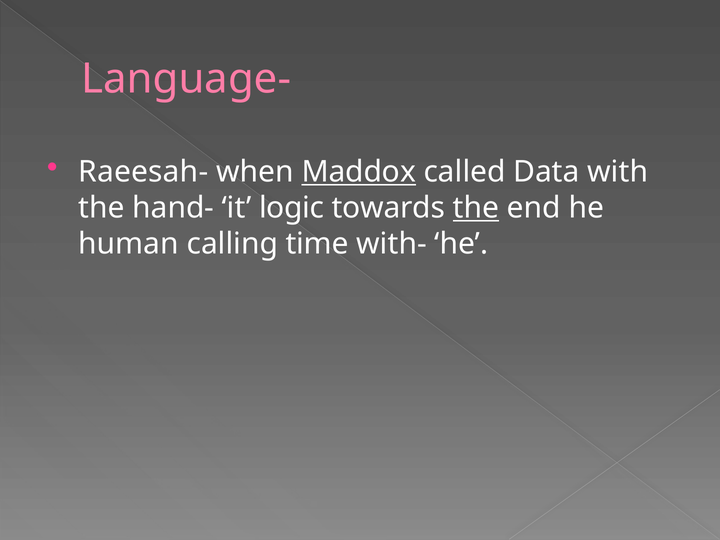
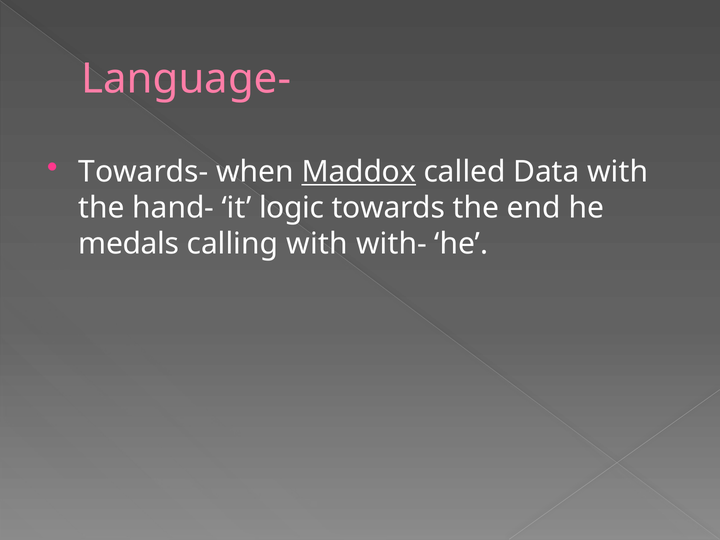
Raeesah-: Raeesah- -> Towards-
the at (476, 208) underline: present -> none
human: human -> medals
calling time: time -> with
